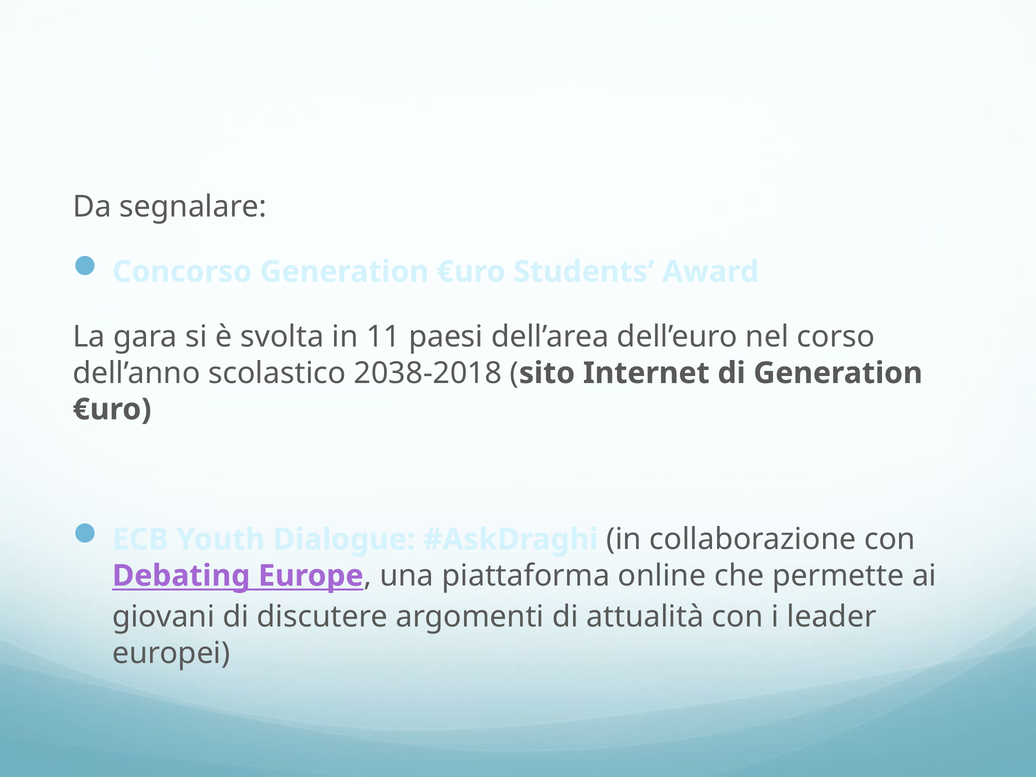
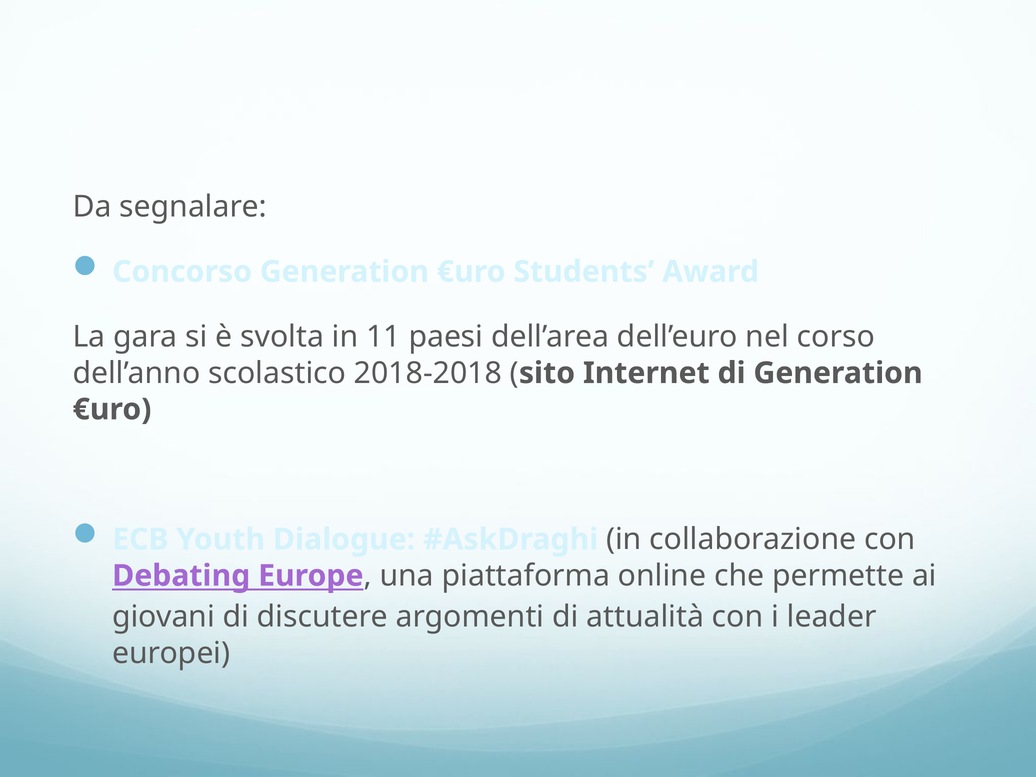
2038-2018: 2038-2018 -> 2018-2018
